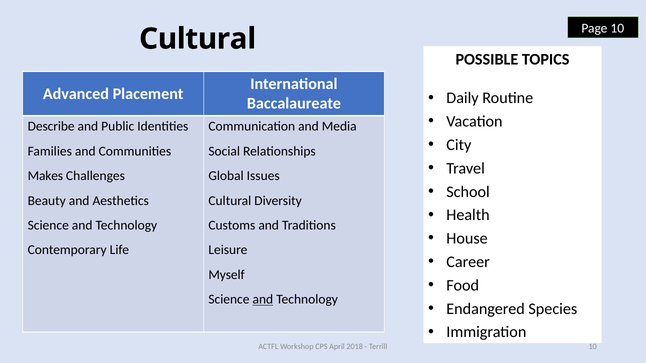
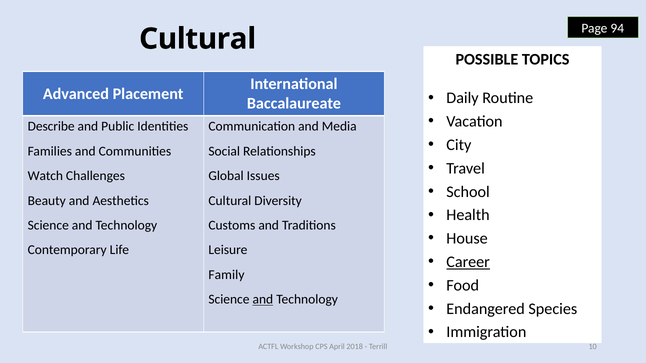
Page 10: 10 -> 94
Makes: Makes -> Watch
Career underline: none -> present
Myself: Myself -> Family
